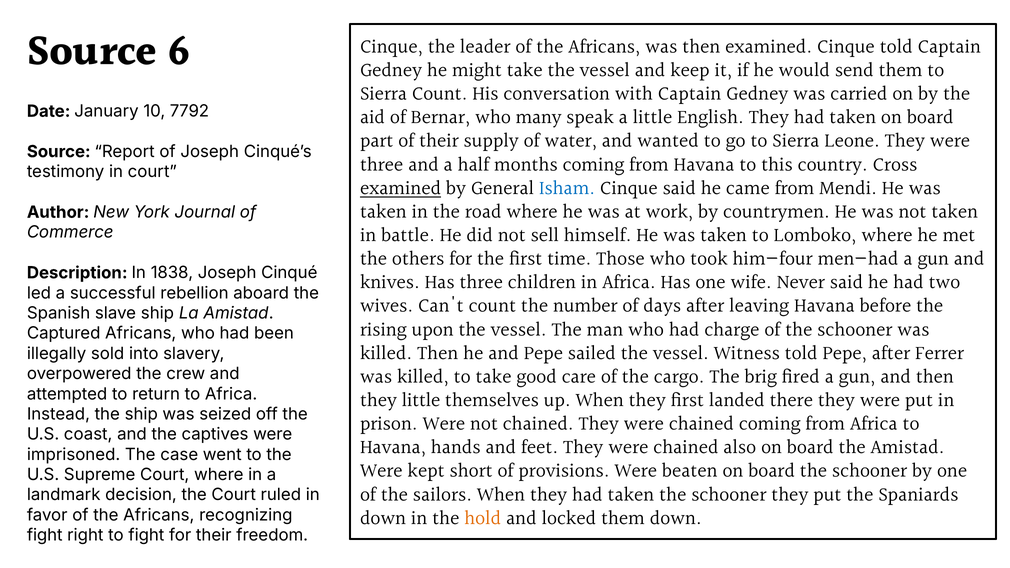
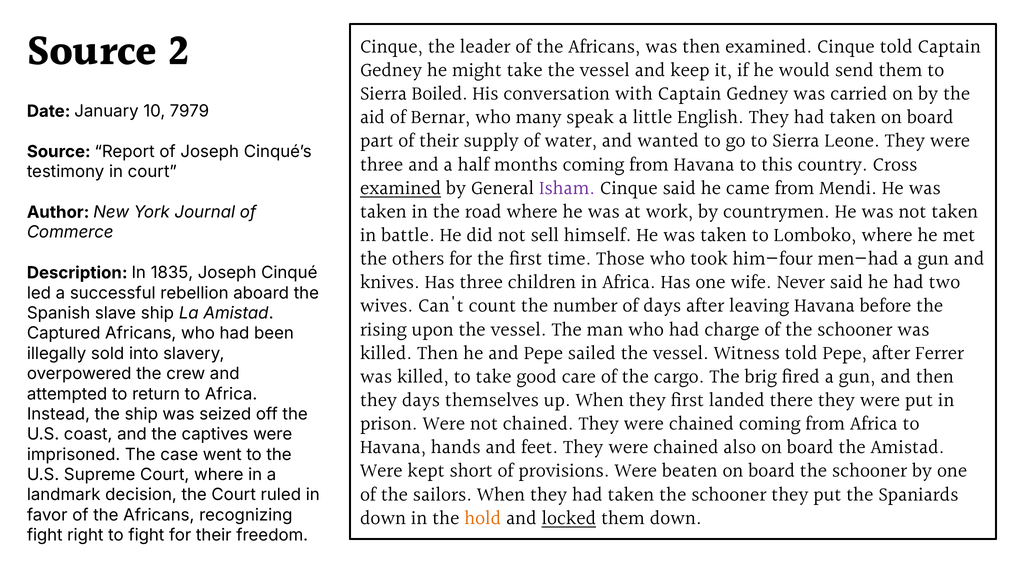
6: 6 -> 2
Sierra Count: Count -> Boiled
7792: 7792 -> 7979
Isham colour: blue -> purple
1838: 1838 -> 1835
they little: little -> days
locked underline: none -> present
